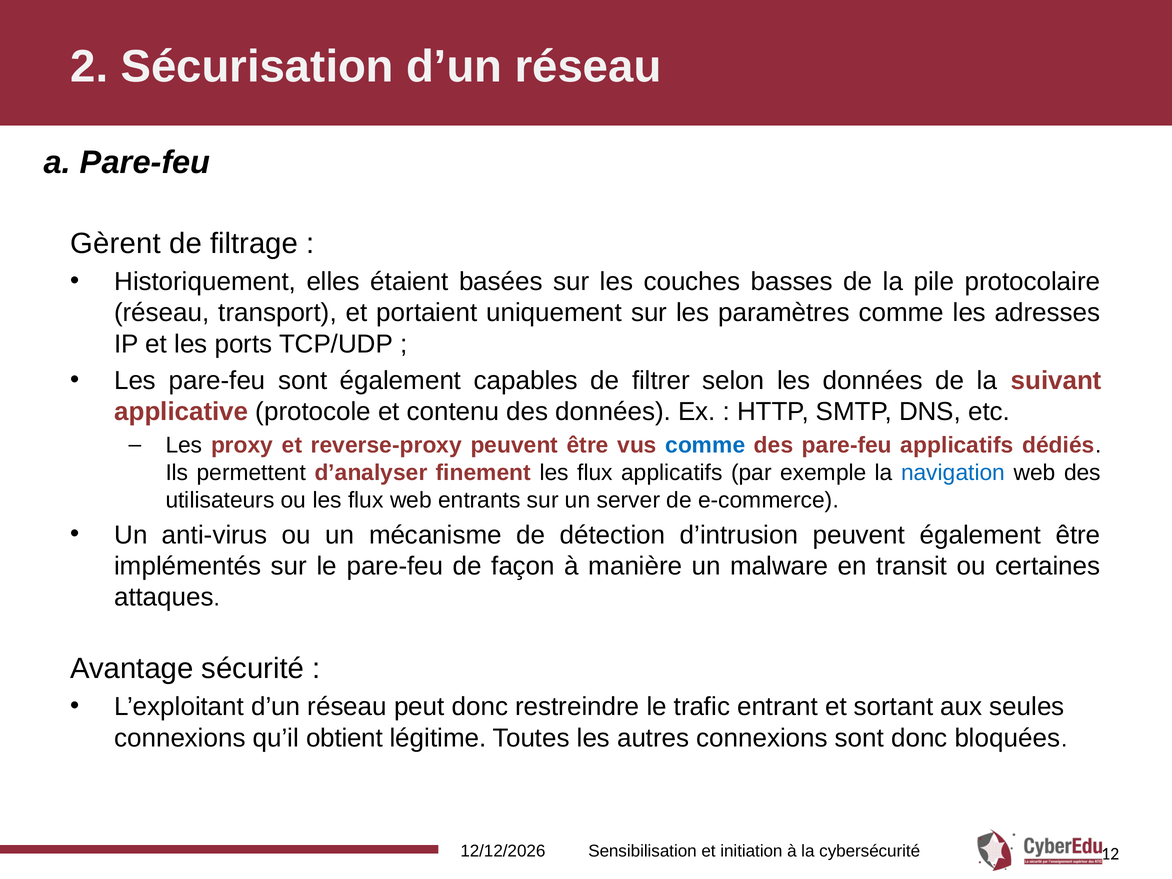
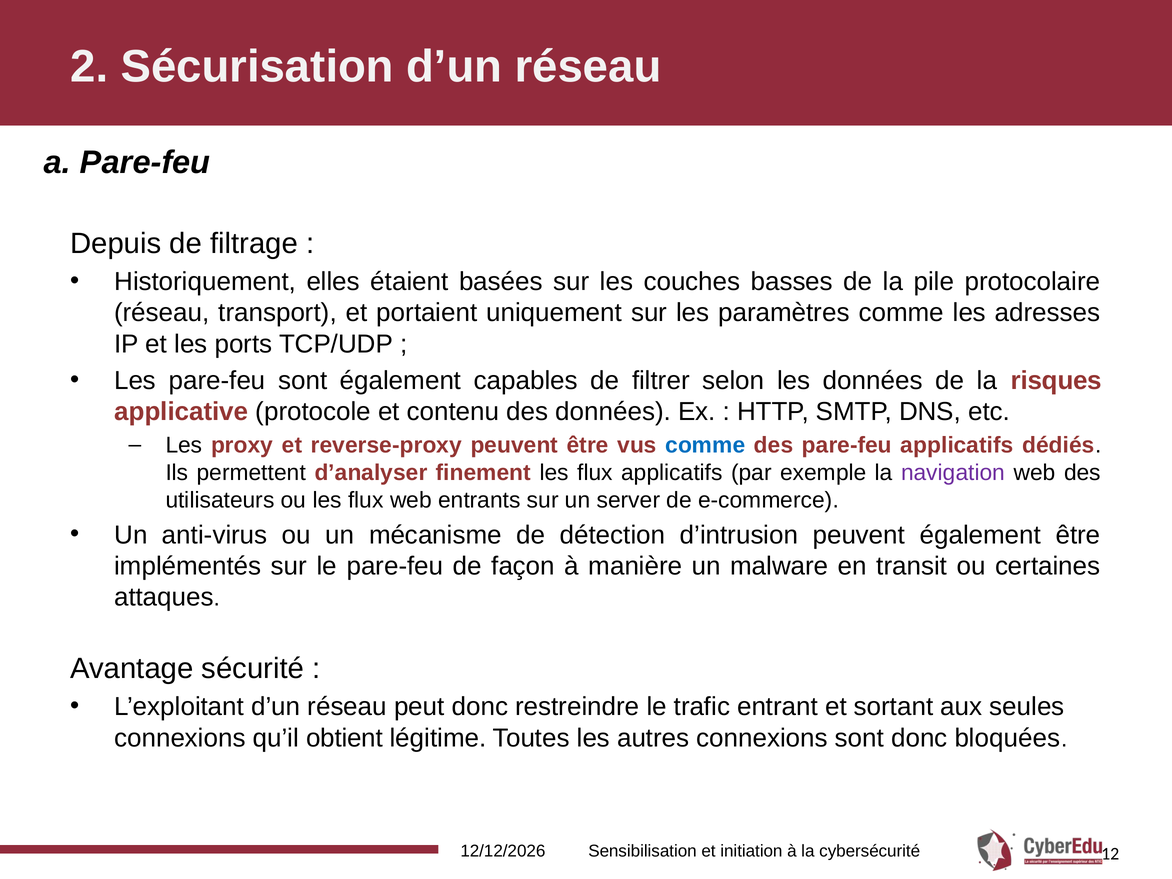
Gèrent: Gèrent -> Depuis
suivant: suivant -> risques
navigation colour: blue -> purple
